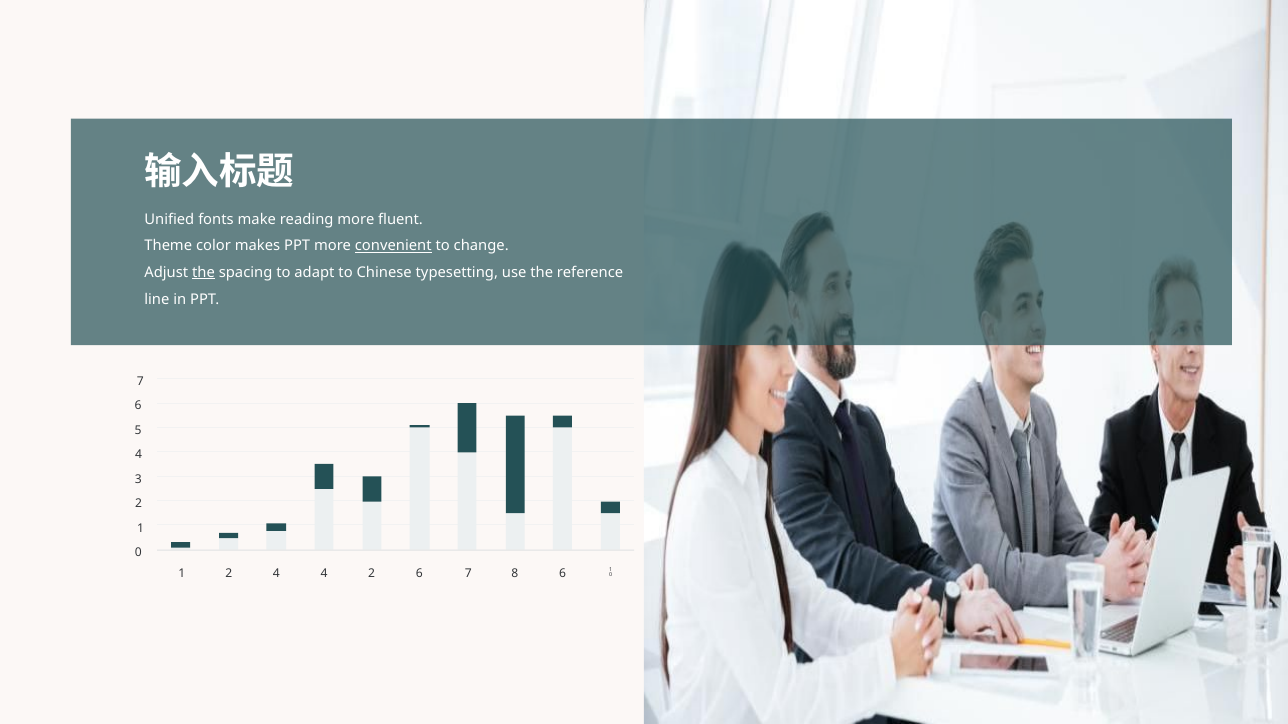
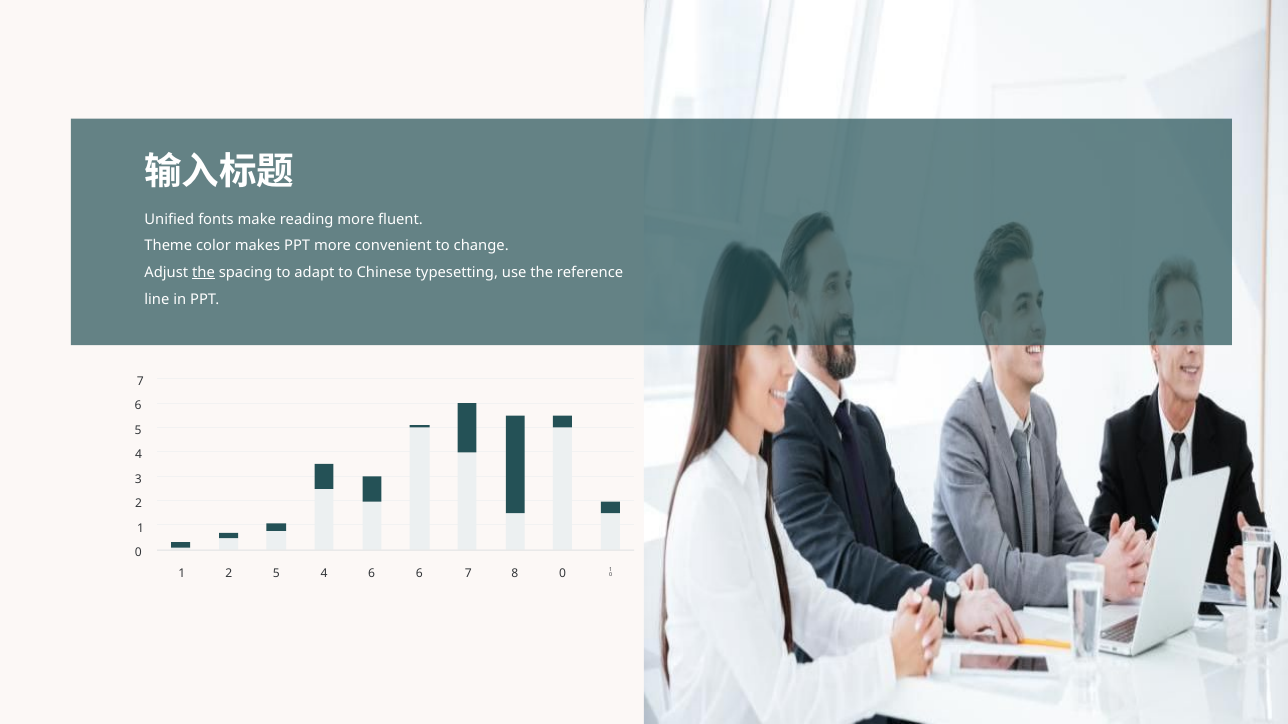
convenient underline: present -> none
2 4: 4 -> 5
4 2: 2 -> 6
8 6: 6 -> 0
